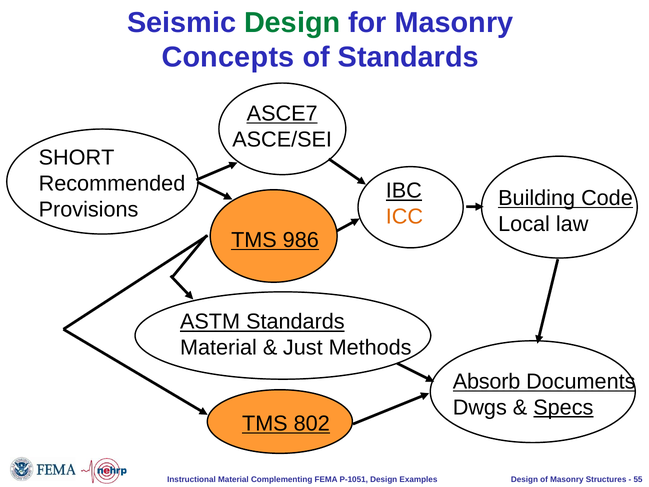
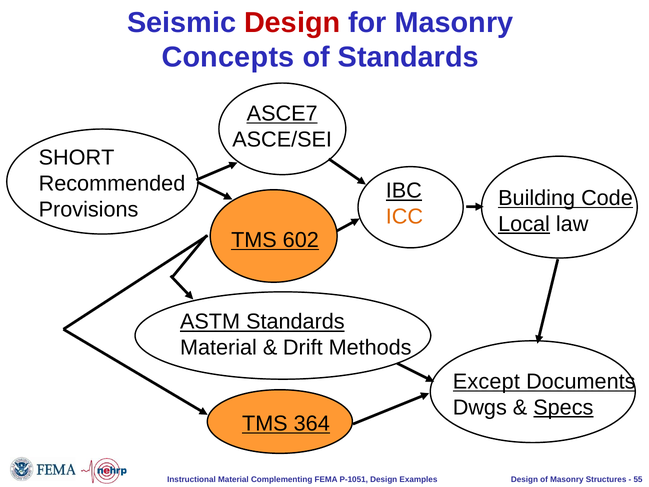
Design at (292, 23) colour: green -> red
Local underline: none -> present
986 at (301, 240): 986 -> 602
Just: Just -> Drift
Absorb: Absorb -> Except
802: 802 -> 364
